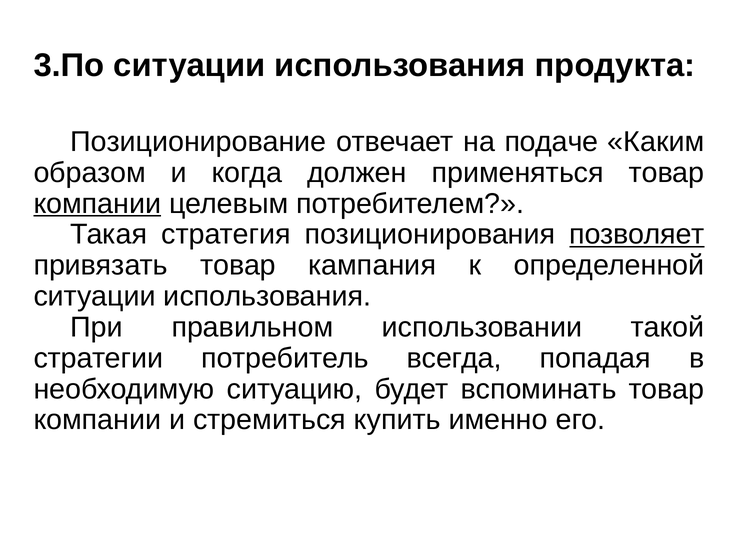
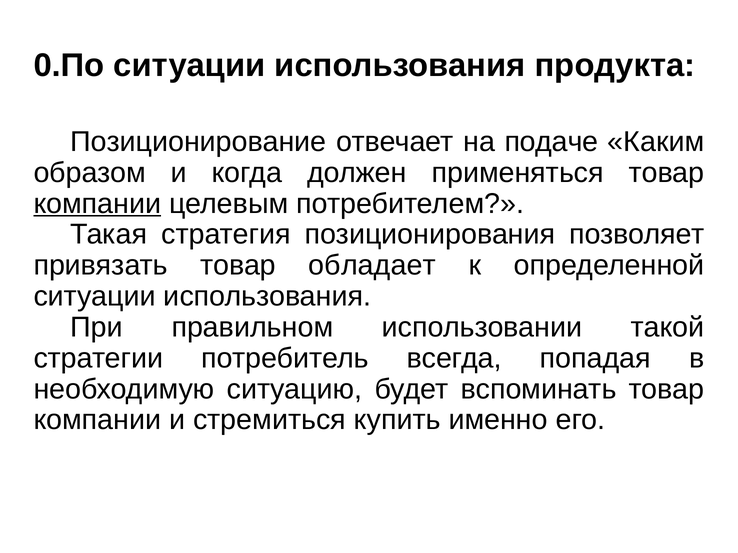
3.По: 3.По -> 0.По
позволяет underline: present -> none
кампания: кампания -> обладает
